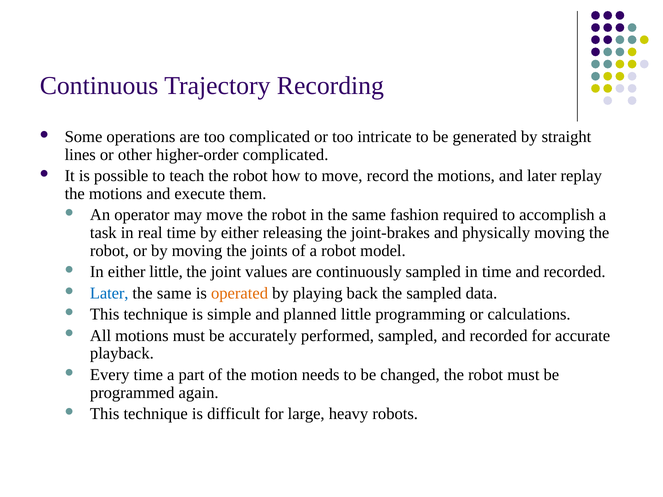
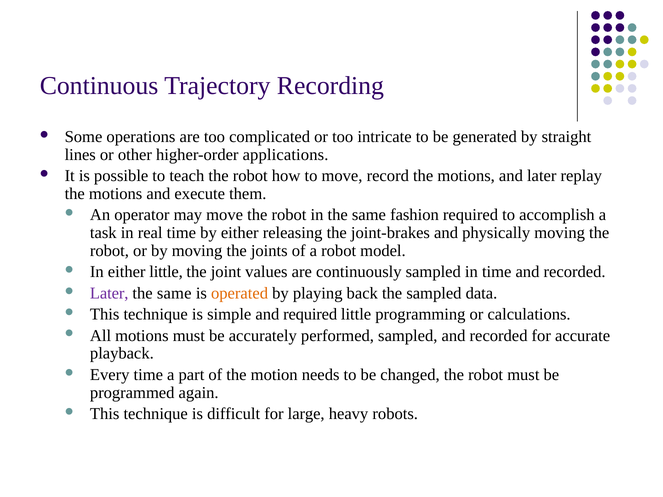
higher-order complicated: complicated -> applications
Later at (109, 293) colour: blue -> purple
and planned: planned -> required
